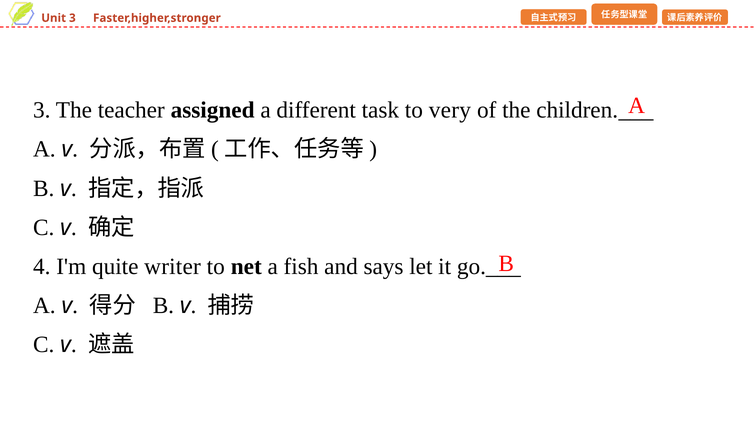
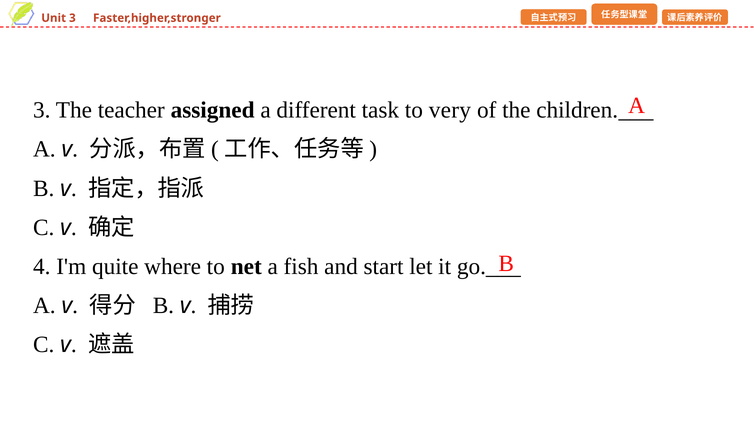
writer: writer -> where
says: says -> start
